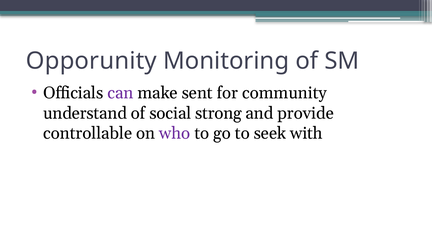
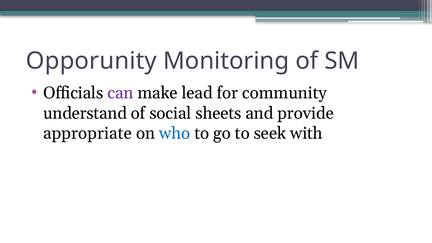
sent: sent -> lead
strong: strong -> sheets
controllable: controllable -> appropriate
who colour: purple -> blue
